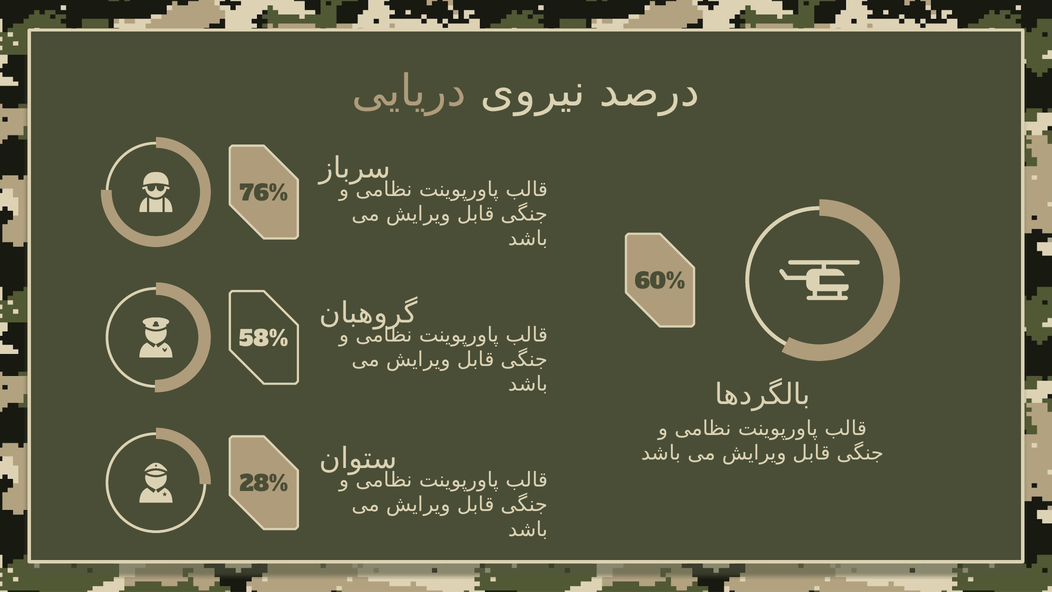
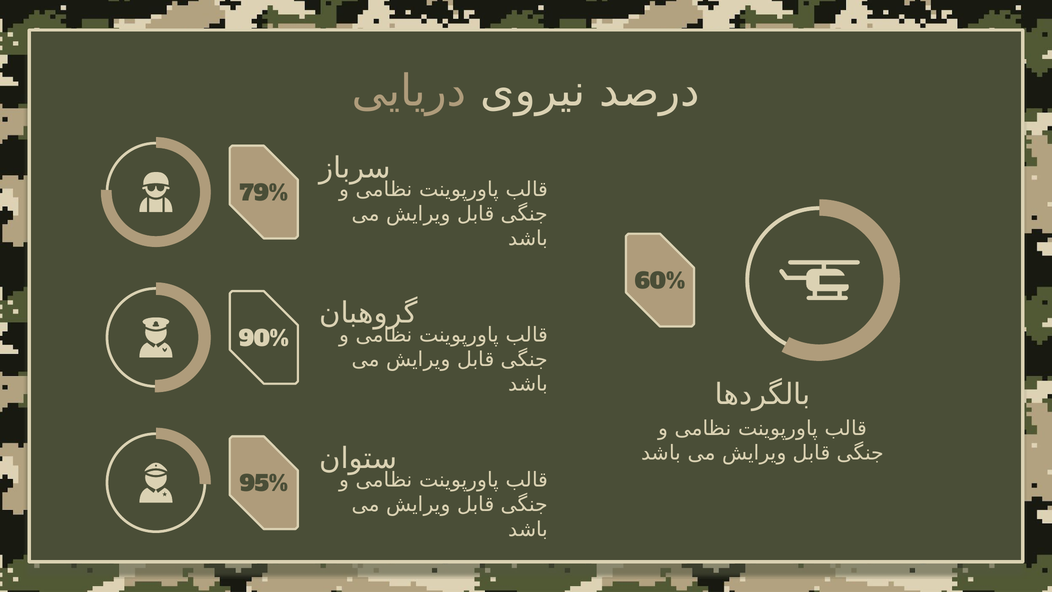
76%: 76% -> 79%
58%: 58% -> 90%
28%: 28% -> 95%
